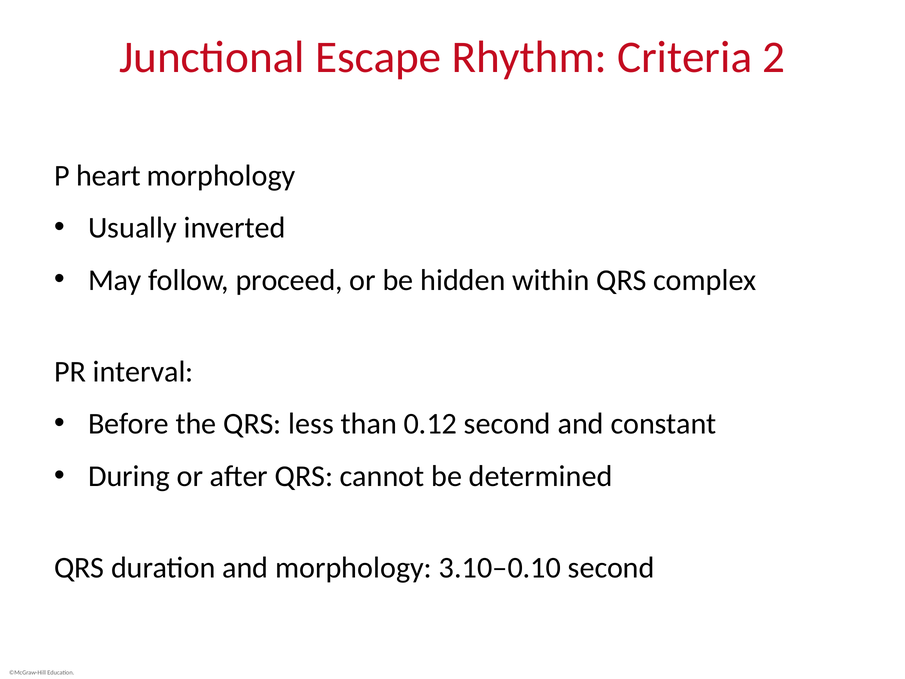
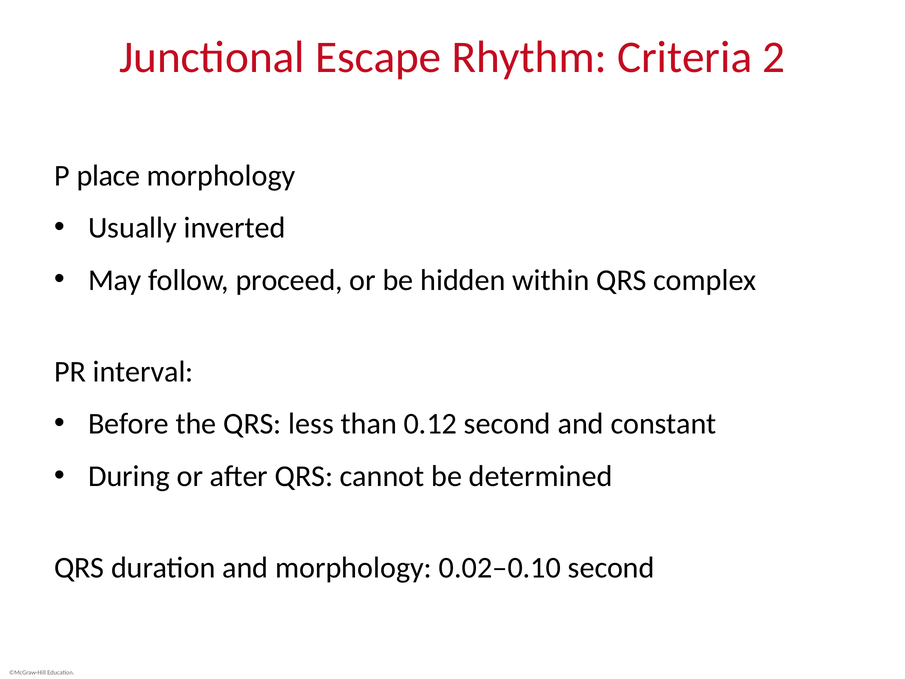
heart: heart -> place
3.10‒0.10: 3.10‒0.10 -> 0.02‒0.10
